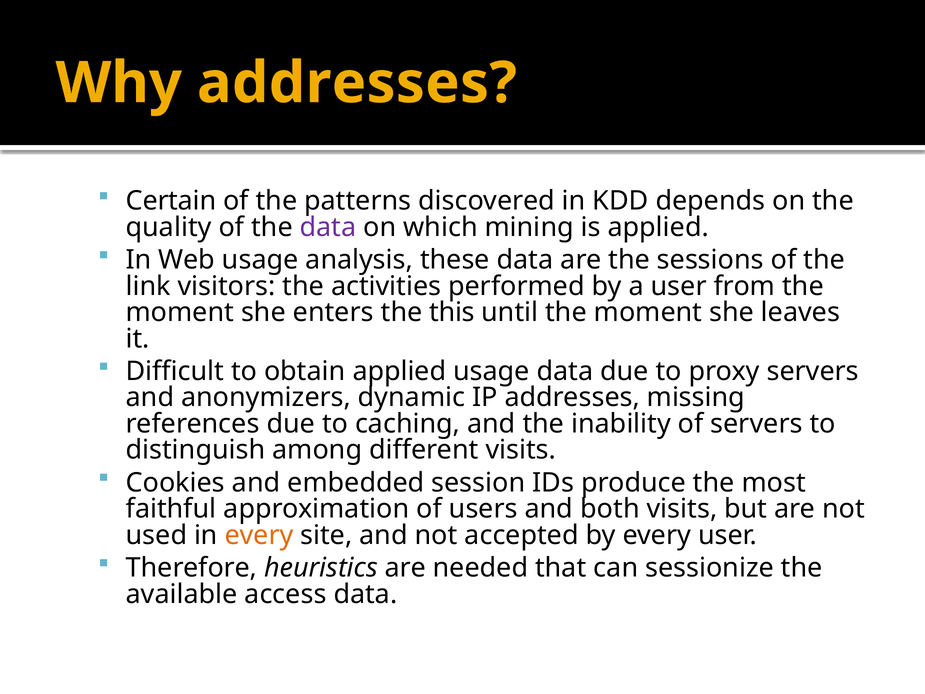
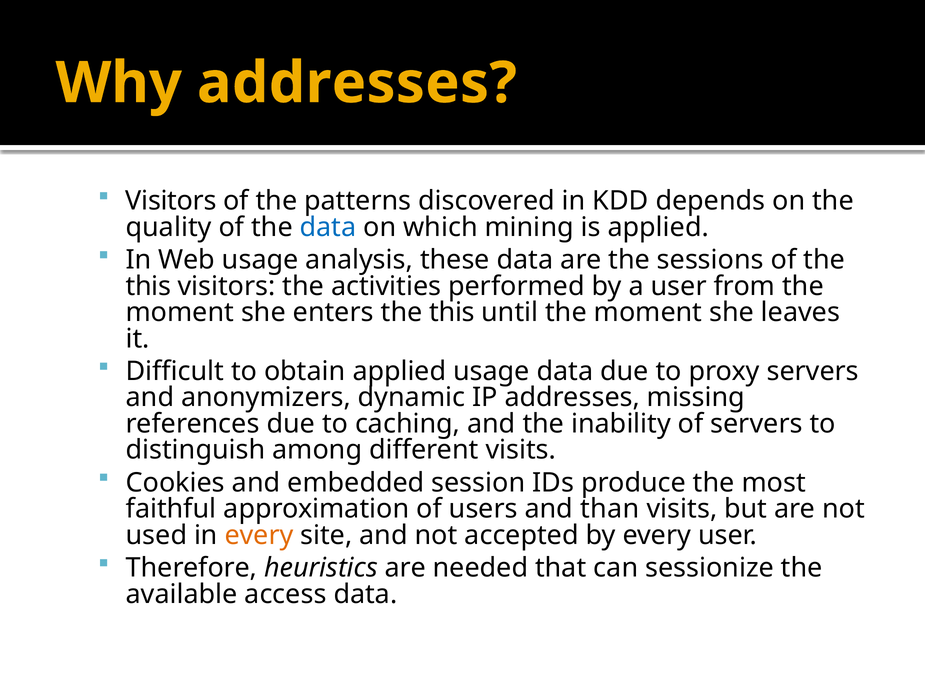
Certain at (171, 201): Certain -> Visitors
data at (328, 227) colour: purple -> blue
link at (148, 286): link -> this
both: both -> than
